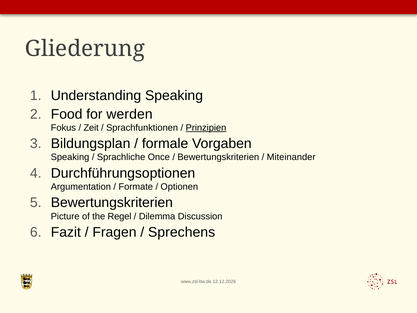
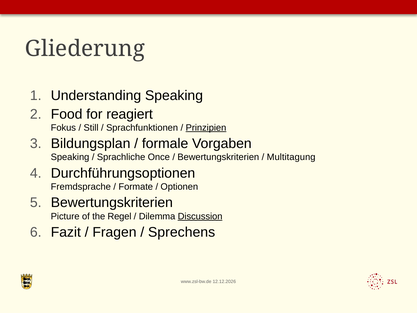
werden: werden -> reagiert
Zeit: Zeit -> Still
Miteinander: Miteinander -> Multitagung
Argumentation: Argumentation -> Fremdsprache
Discussion underline: none -> present
